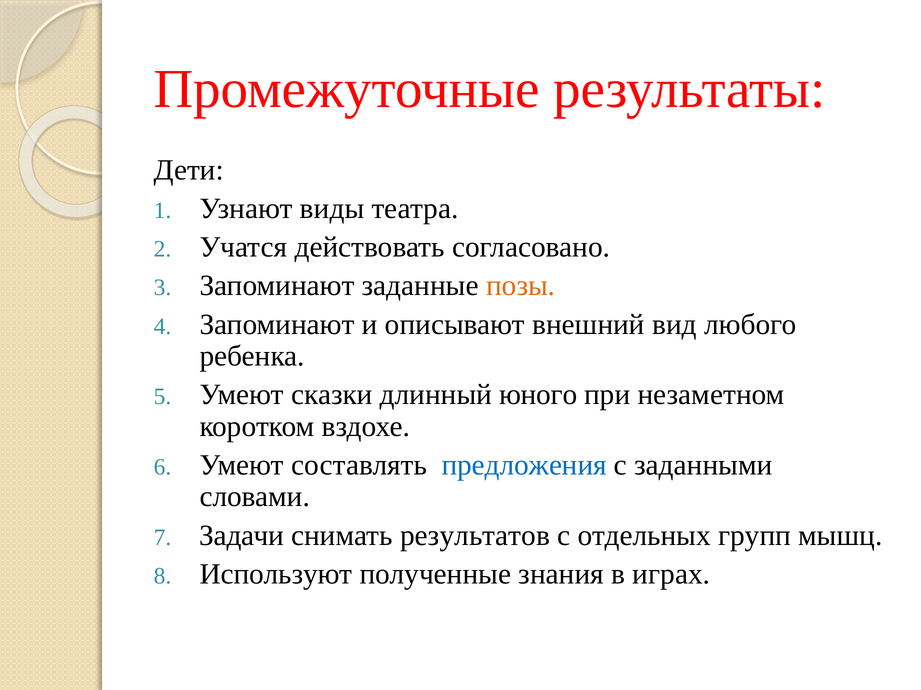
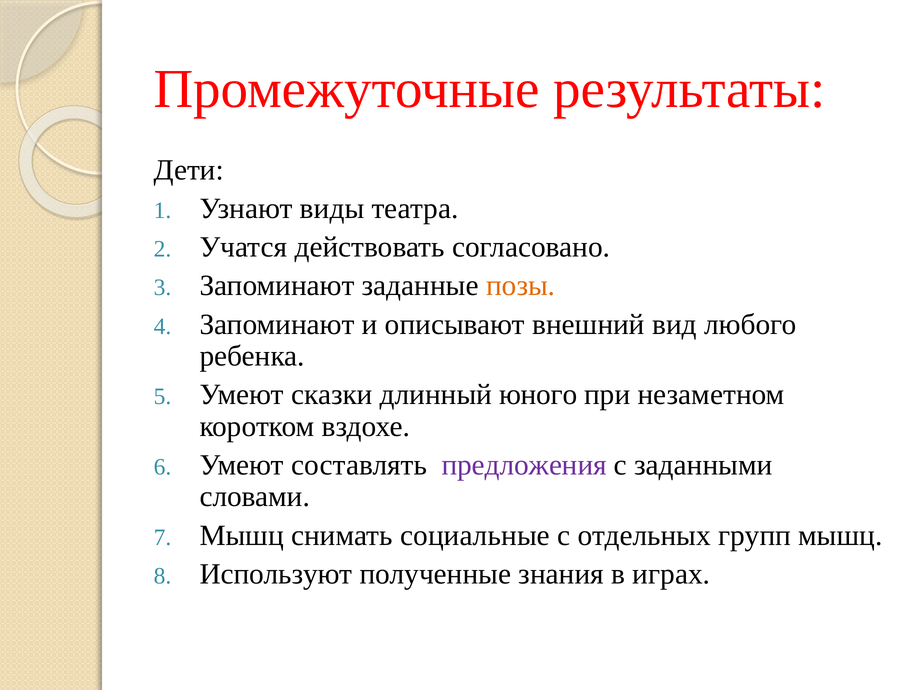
предложения colour: blue -> purple
Задачи at (242, 536): Задачи -> Мышц
результатов: результатов -> социальные
